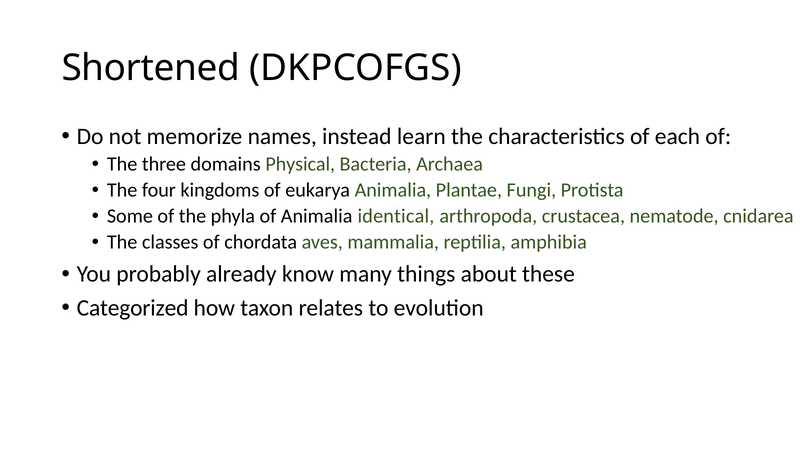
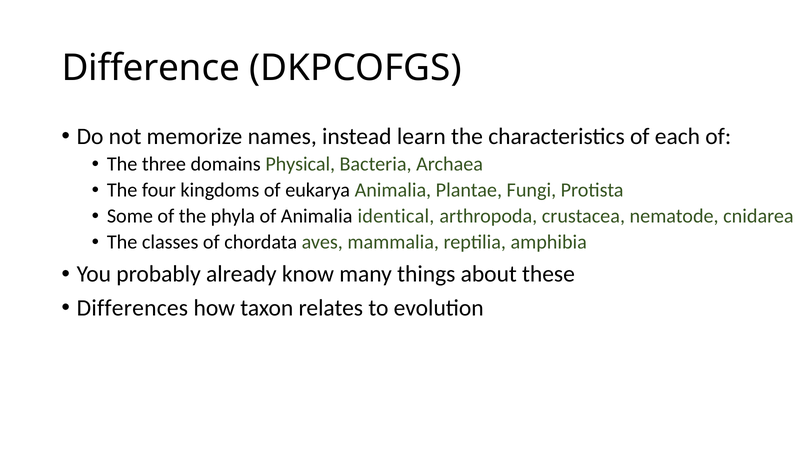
Shortened: Shortened -> Difference
Categorized: Categorized -> Differences
